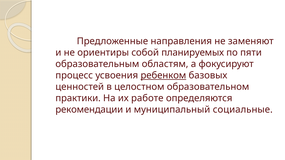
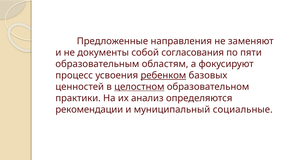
ориентиры: ориентиры -> документы
планируемых: планируемых -> согласования
целостном underline: none -> present
работе: работе -> анализ
